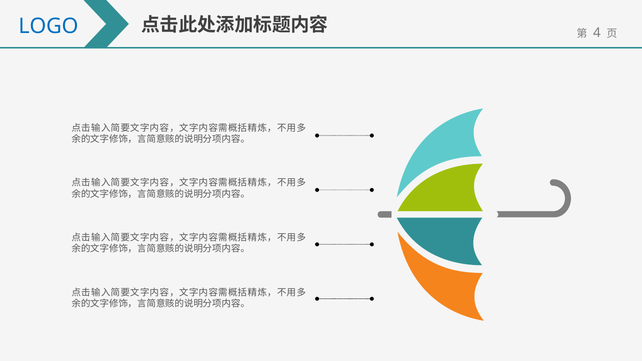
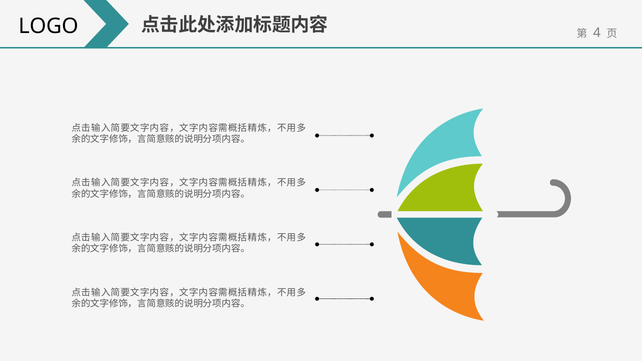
LOGO colour: blue -> black
